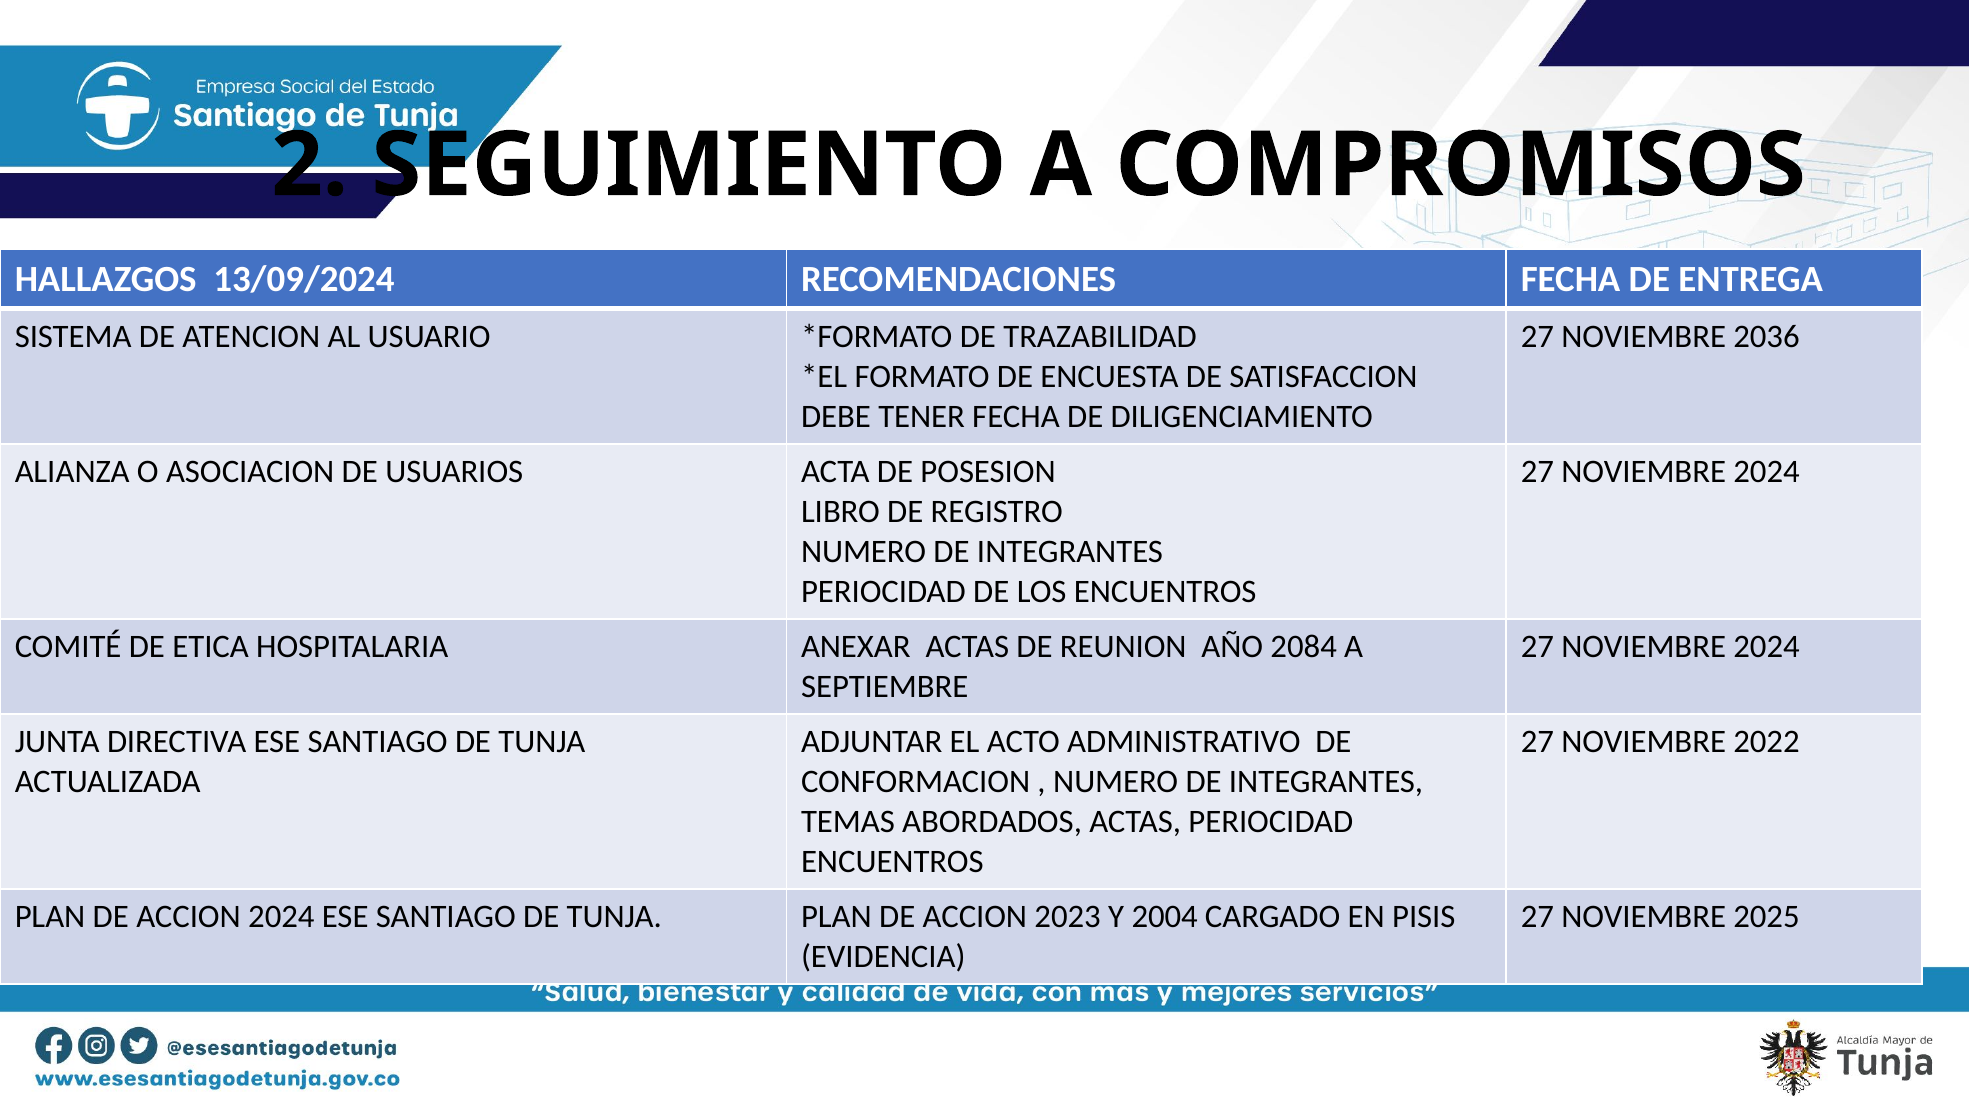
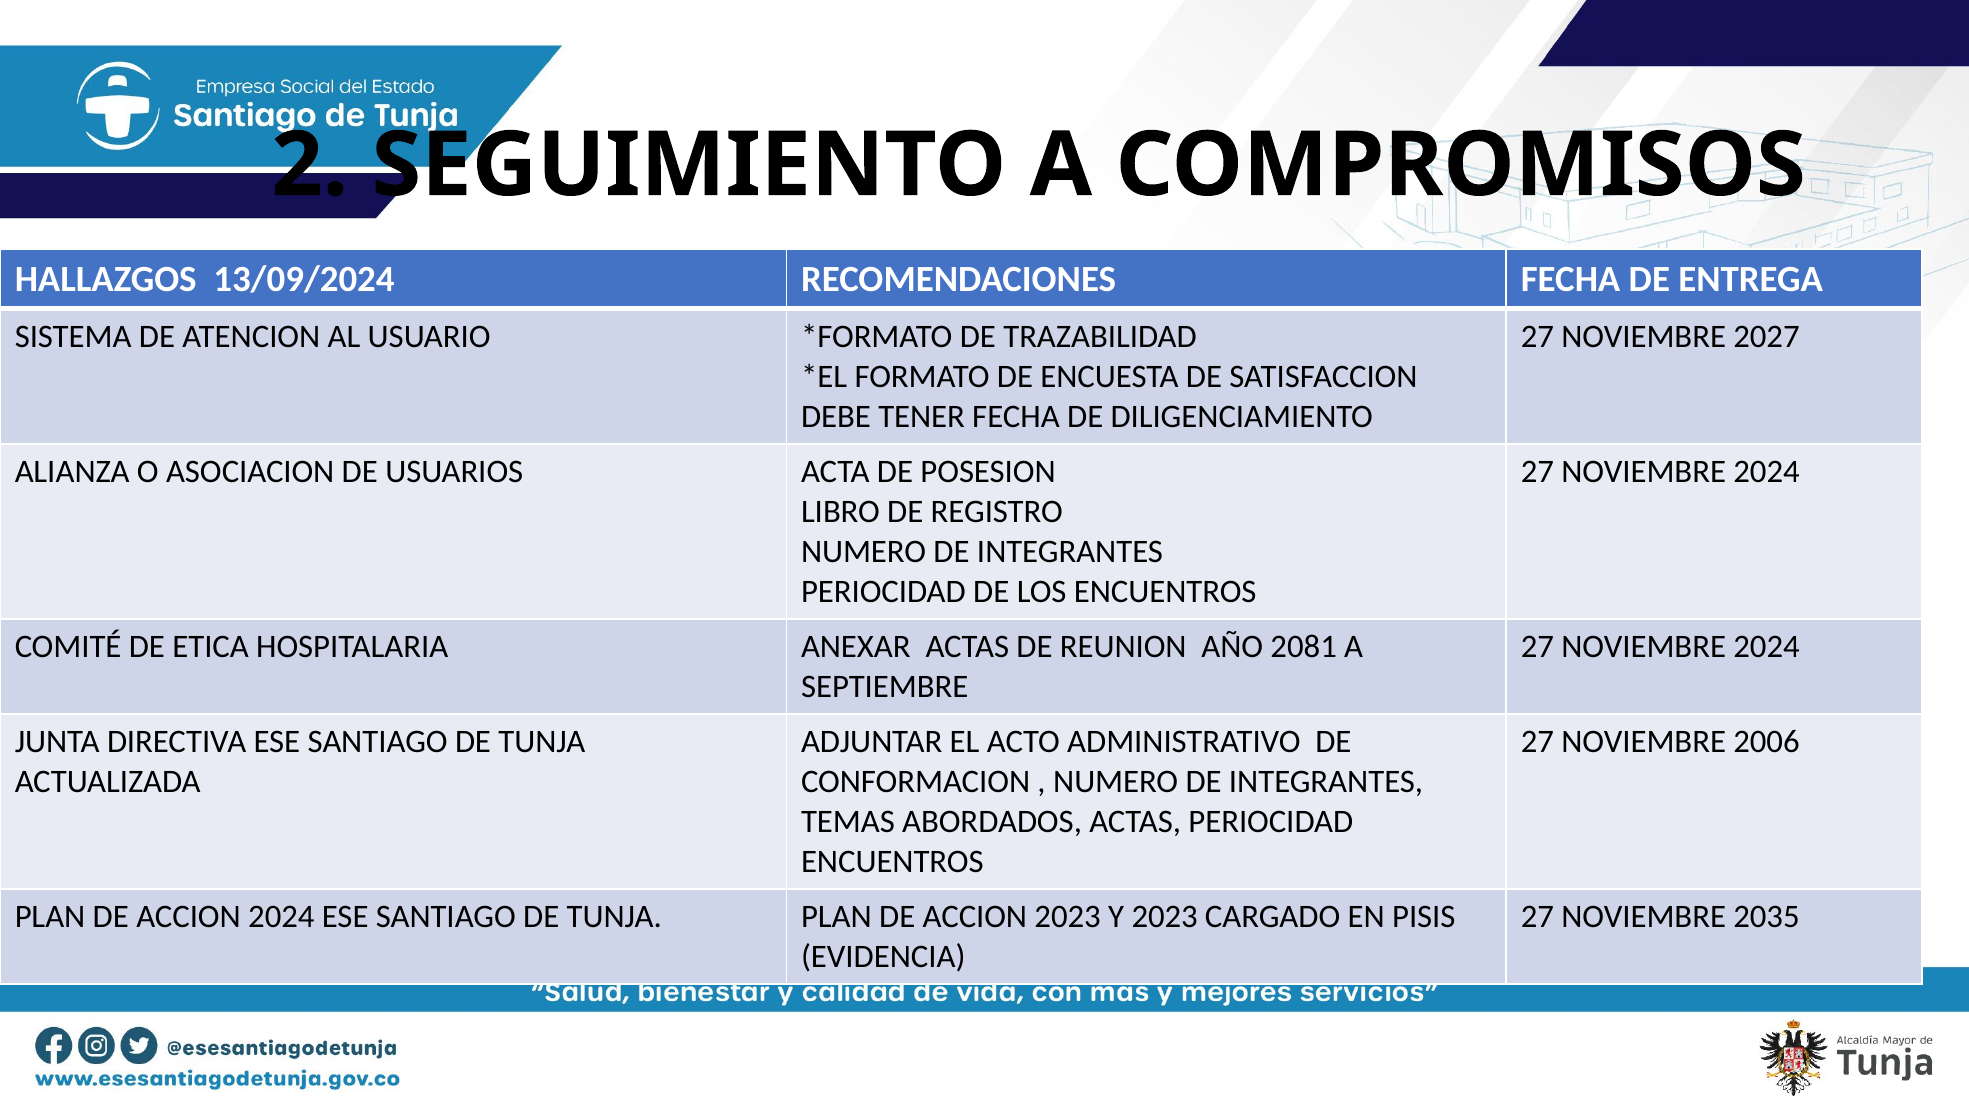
2036: 2036 -> 2027
2084: 2084 -> 2081
2022: 2022 -> 2006
Y 2004: 2004 -> 2023
2025: 2025 -> 2035
